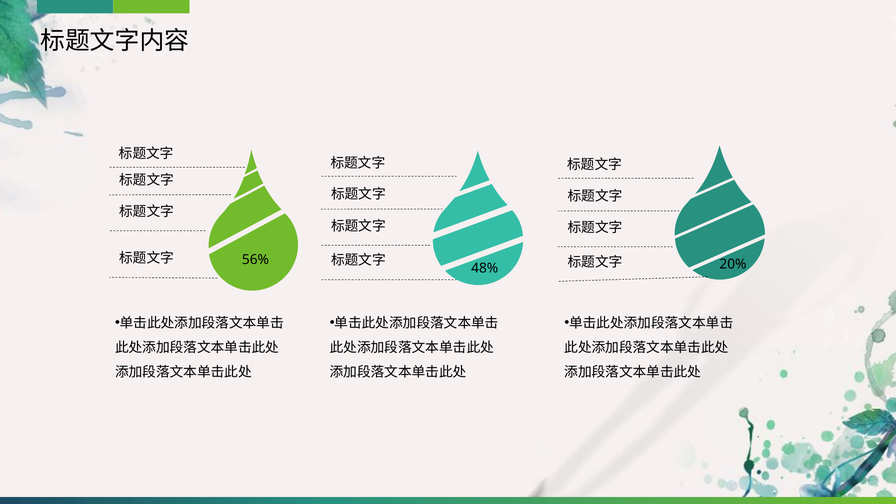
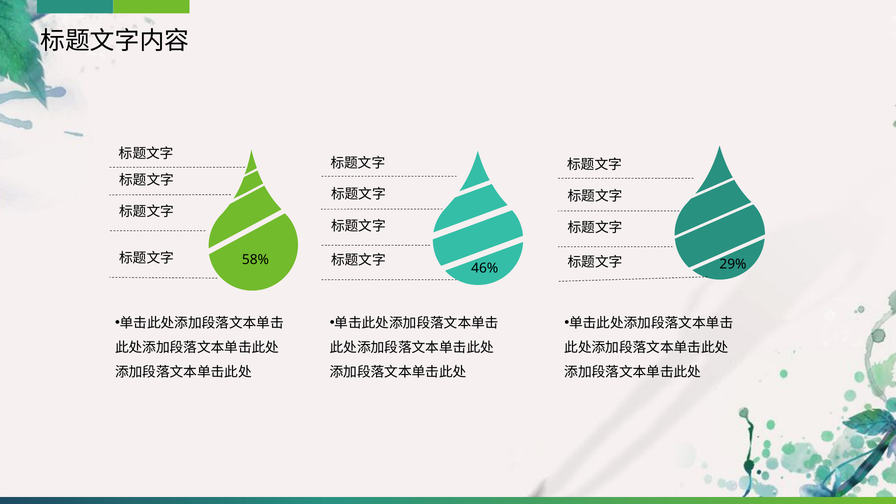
56%: 56% -> 58%
20%: 20% -> 29%
48%: 48% -> 46%
